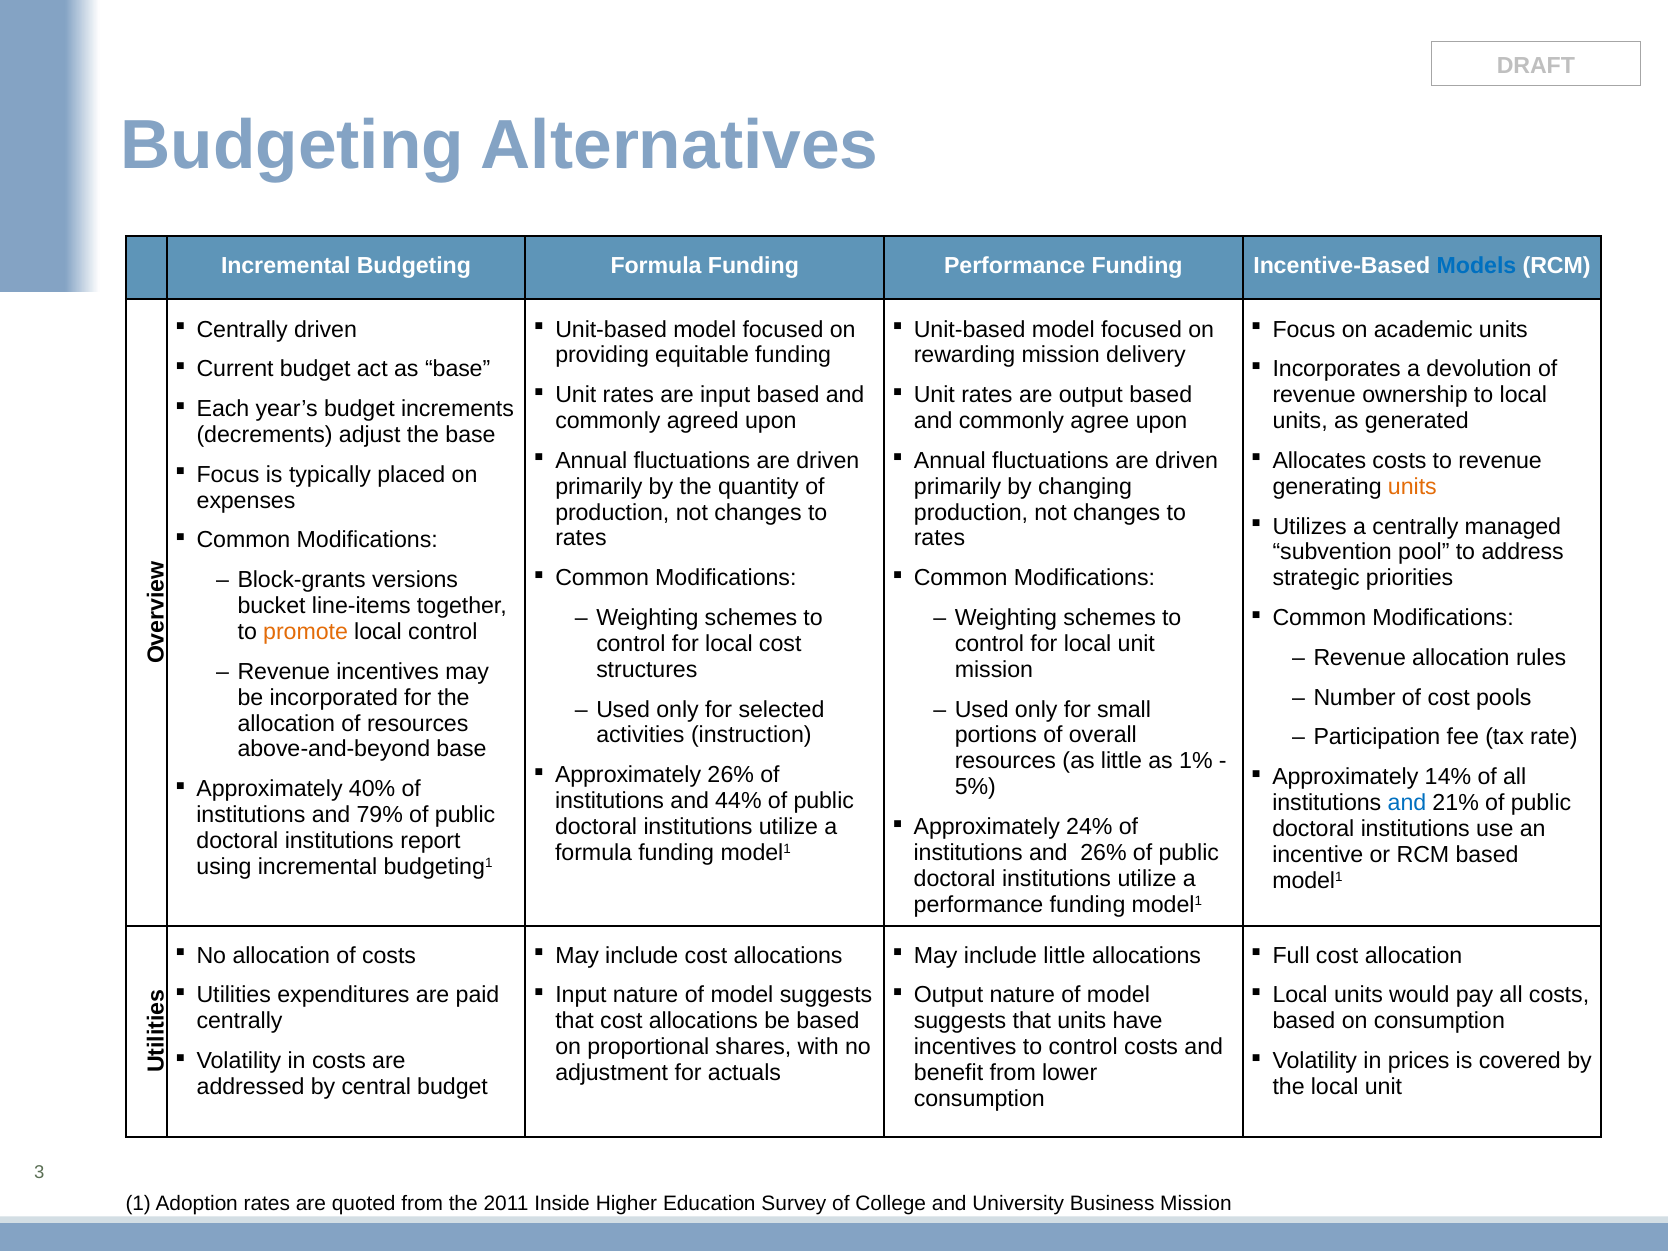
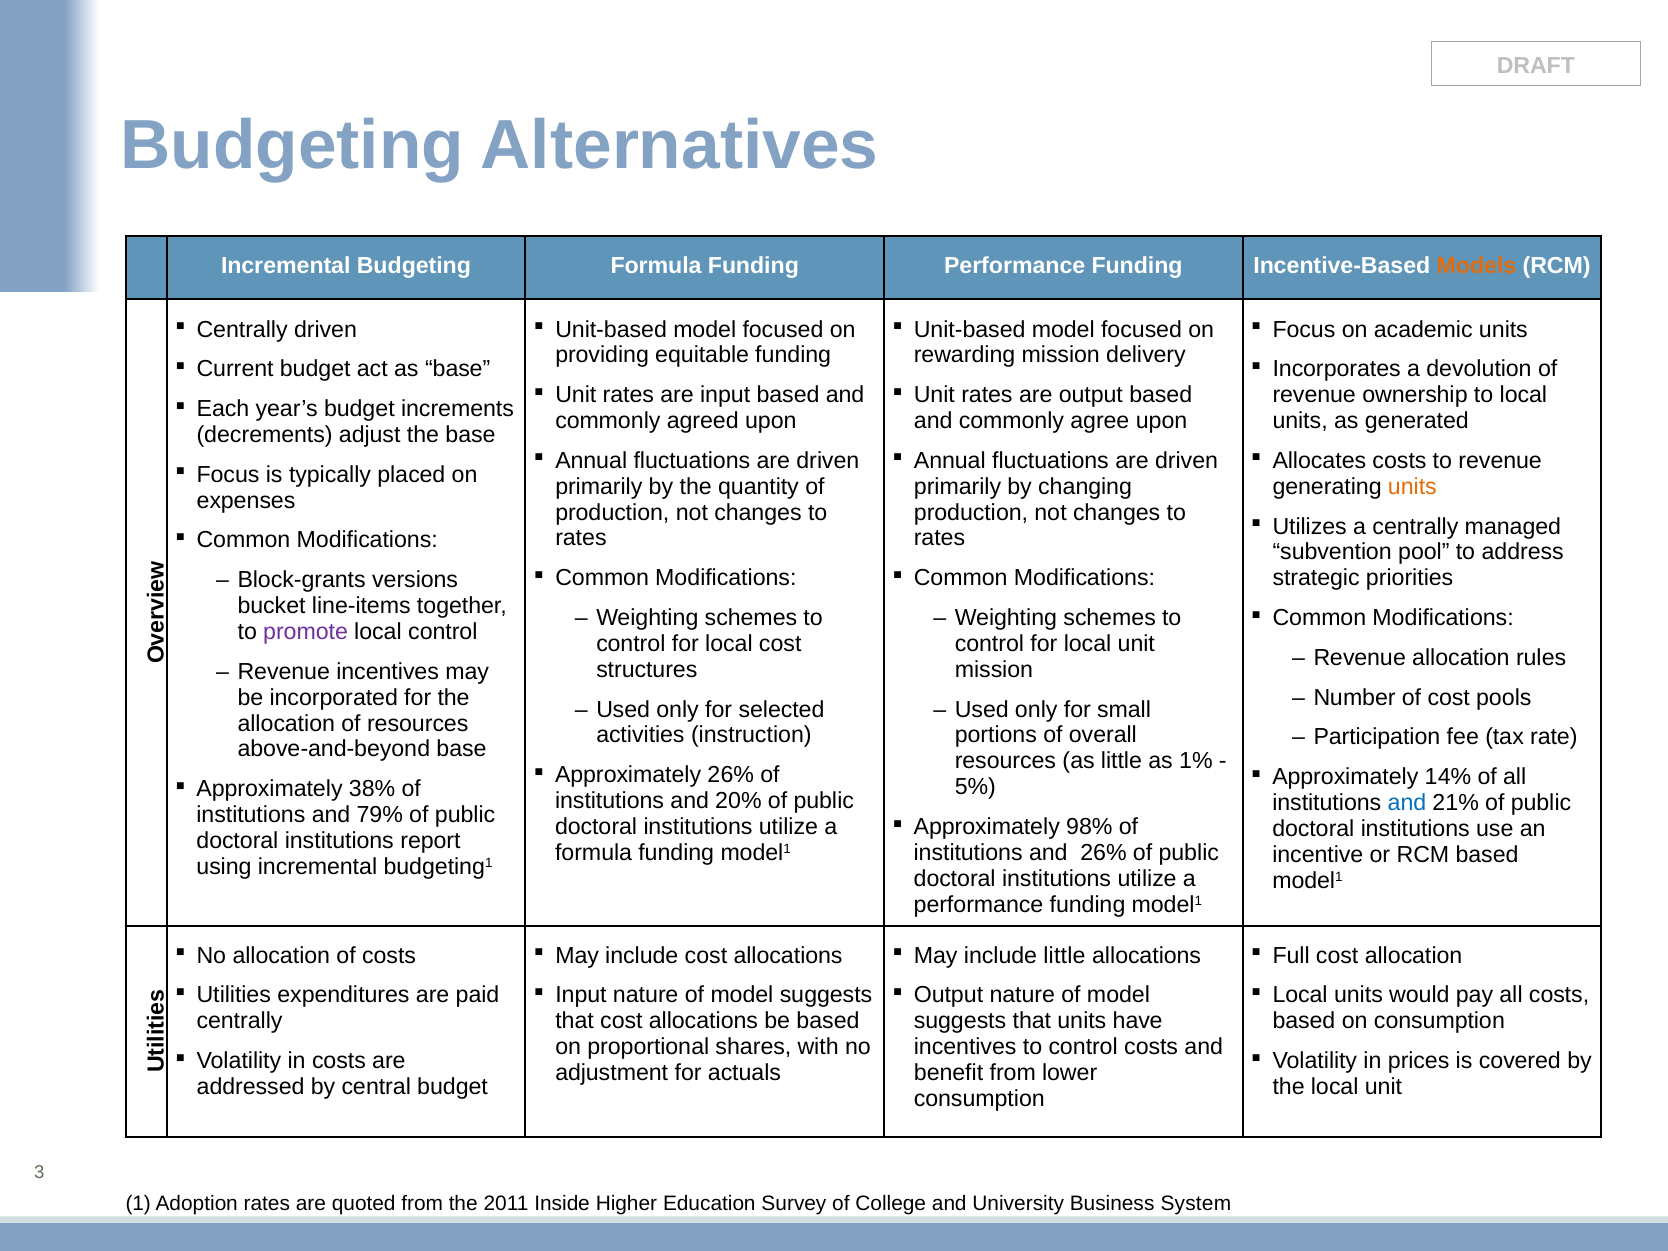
Models colour: blue -> orange
promote colour: orange -> purple
40%: 40% -> 38%
44%: 44% -> 20%
24%: 24% -> 98%
Business Mission: Mission -> System
